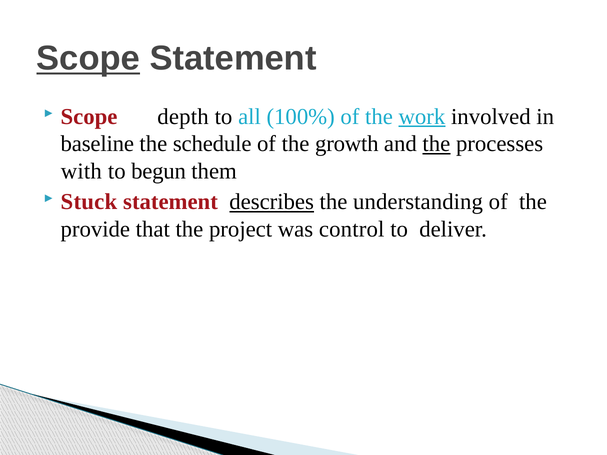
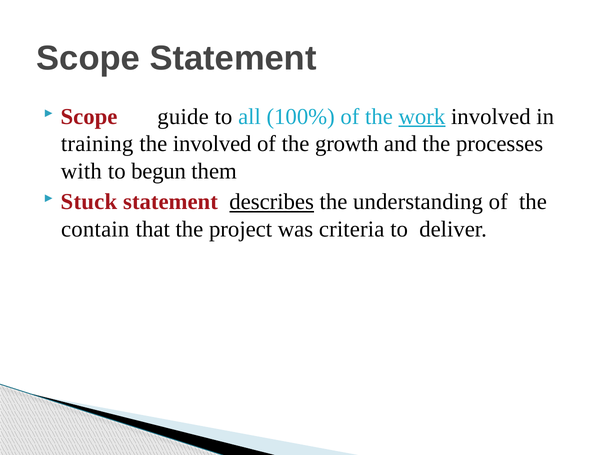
Scope at (88, 59) underline: present -> none
depth: depth -> guide
baseline: baseline -> training
the schedule: schedule -> involved
the at (436, 144) underline: present -> none
provide: provide -> contain
control: control -> criteria
